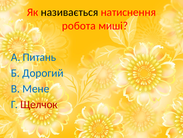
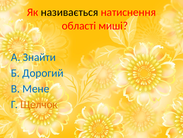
робота: робота -> області
Питань: Питань -> Знайти
Щелчок colour: red -> orange
